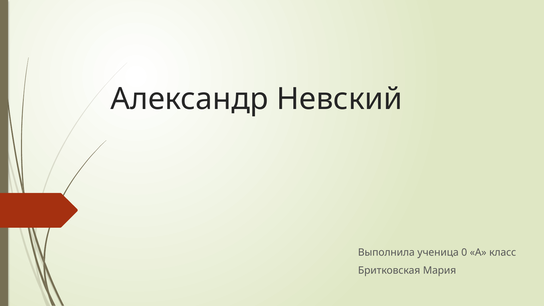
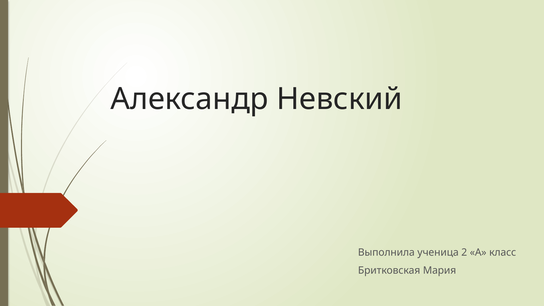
0: 0 -> 2
